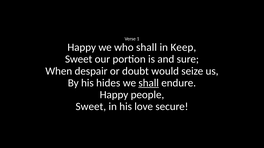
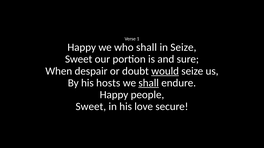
in Keep: Keep -> Seize
would underline: none -> present
hides: hides -> hosts
